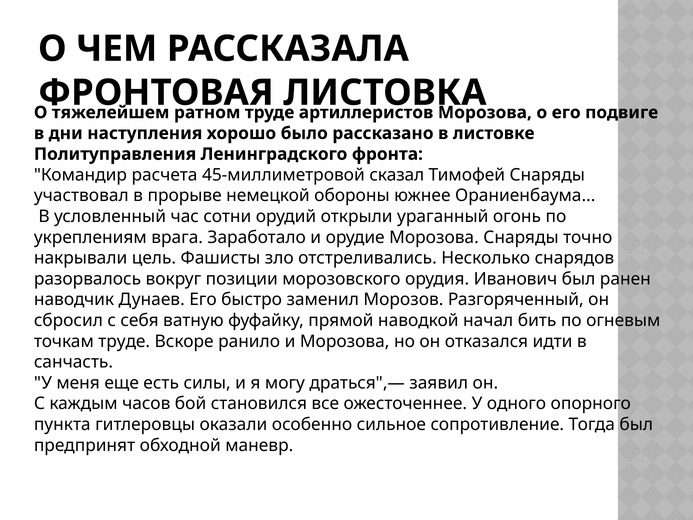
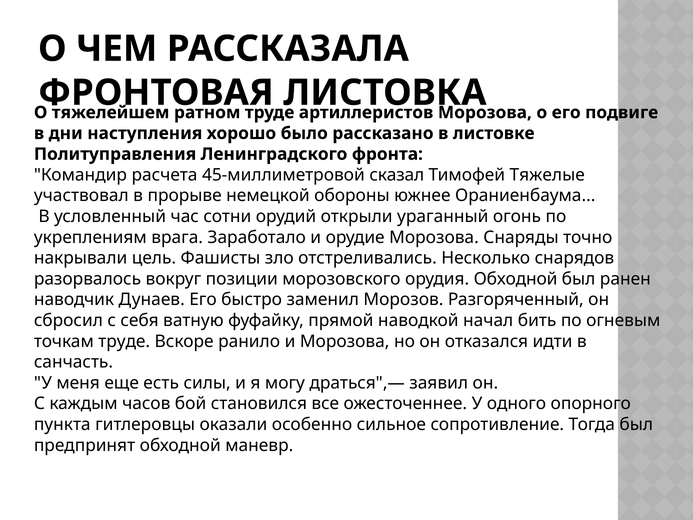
Тимофей Снаряды: Снаряды -> Тяжелые
орудия Иванович: Иванович -> Обходной
